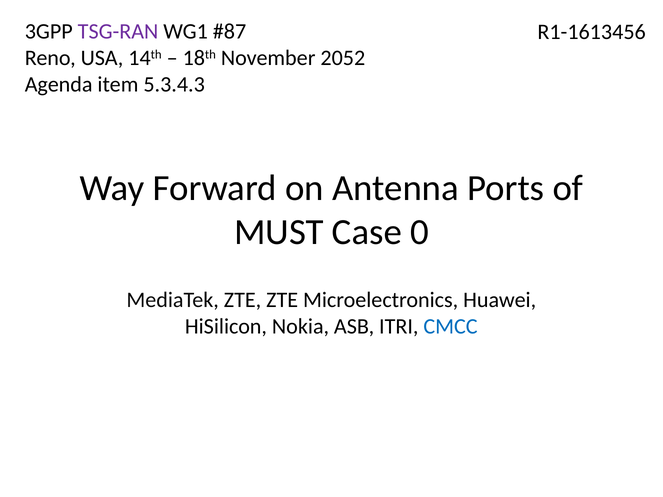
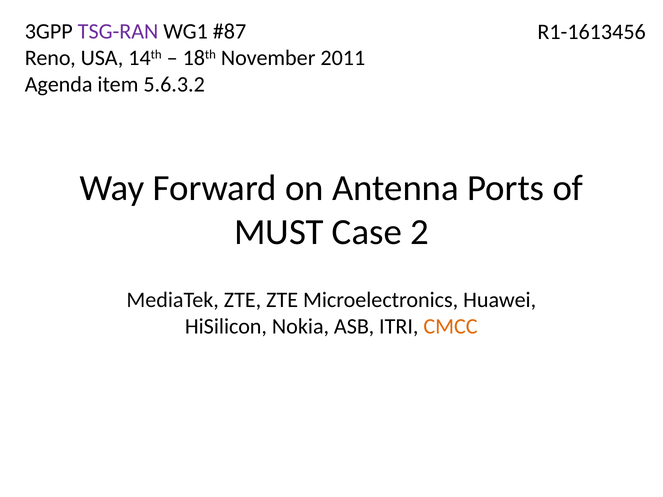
2052: 2052 -> 2011
5.3.4.3: 5.3.4.3 -> 5.6.3.2
0: 0 -> 2
CMCC colour: blue -> orange
